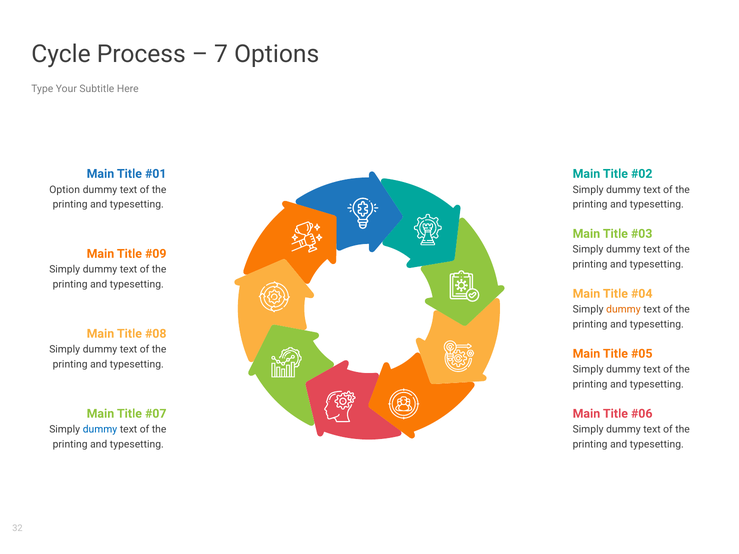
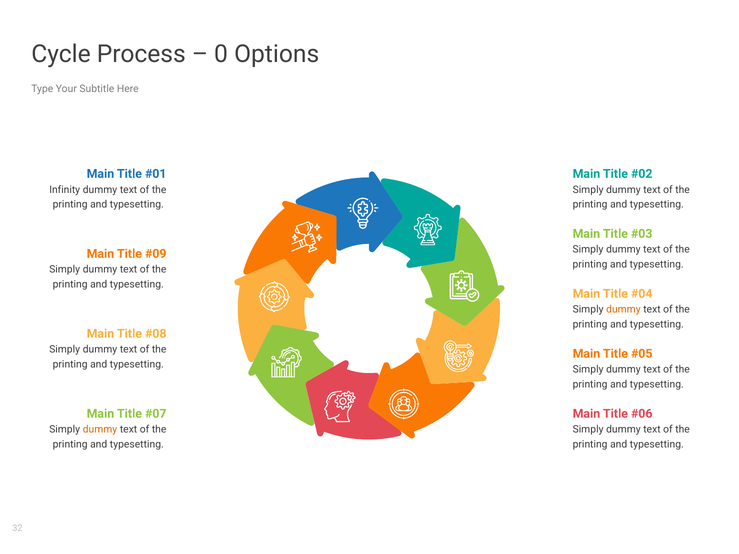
7: 7 -> 0
Option: Option -> Infinity
dummy at (100, 430) colour: blue -> orange
